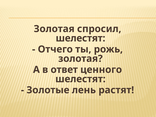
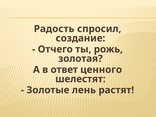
Золотая at (54, 29): Золотая -> Радость
шелестят at (80, 38): шелестят -> создание
